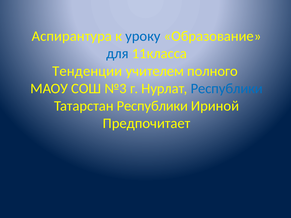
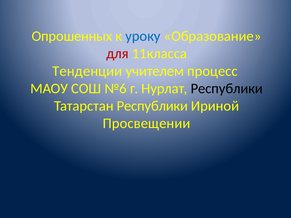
Аспирантура: Аспирантура -> Опрошенных
для colour: blue -> red
полного: полного -> процесс
№3: №3 -> №6
Республики at (227, 89) colour: blue -> black
Предпочитает: Предпочитает -> Просвещении
